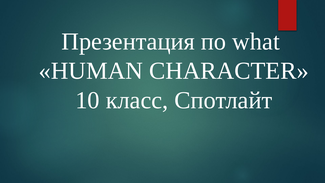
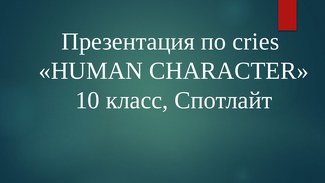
what: what -> cries
